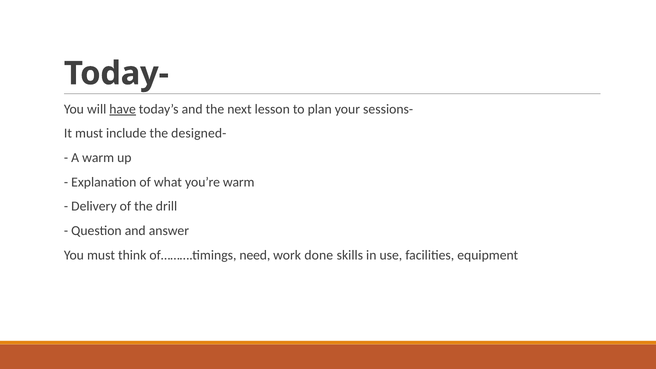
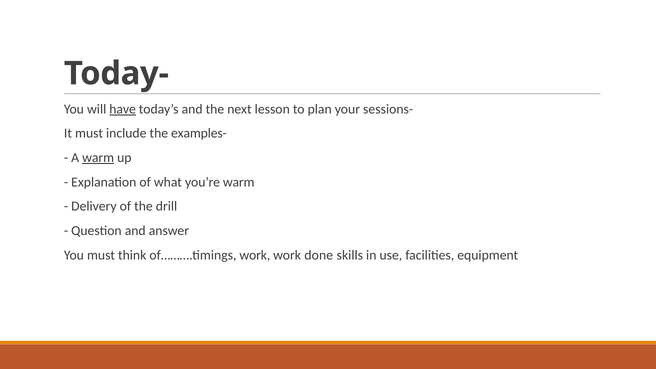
designed-: designed- -> examples-
warm at (98, 158) underline: none -> present
of……….timings need: need -> work
